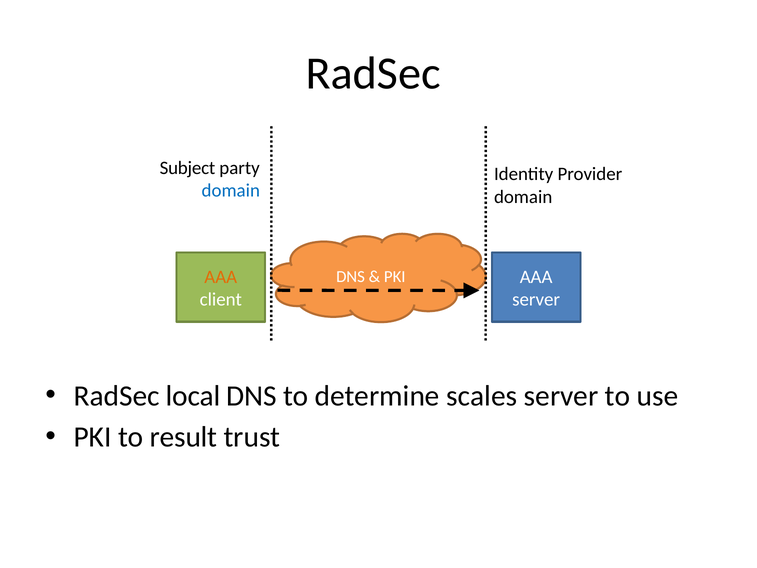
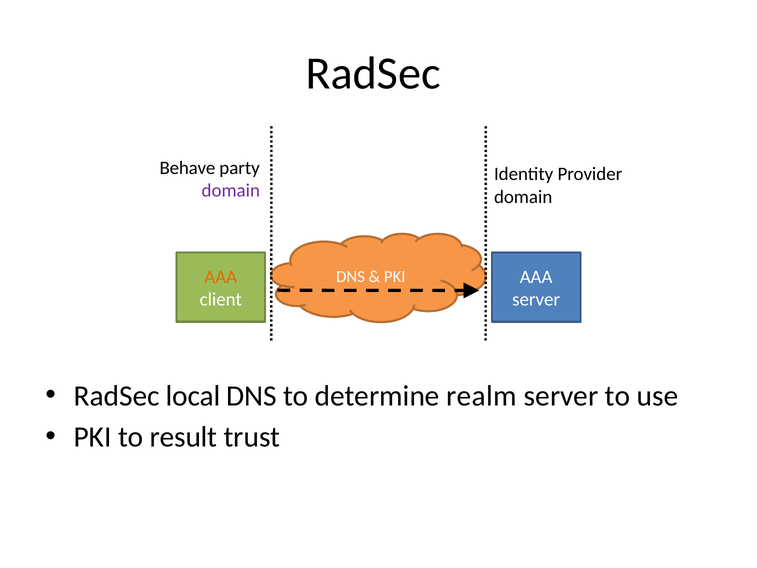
Subject: Subject -> Behave
domain at (231, 190) colour: blue -> purple
scales: scales -> realm
